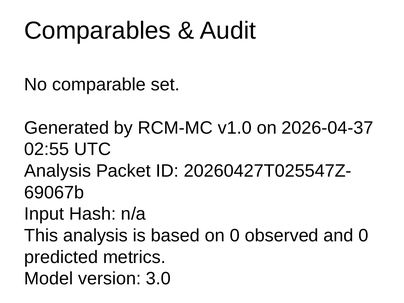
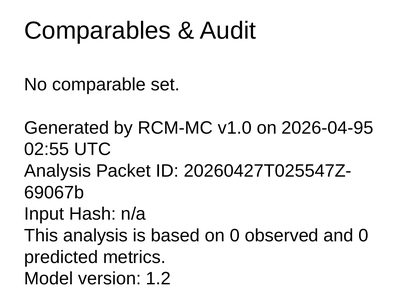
2026-04-37: 2026-04-37 -> 2026-04-95
3.0: 3.0 -> 1.2
